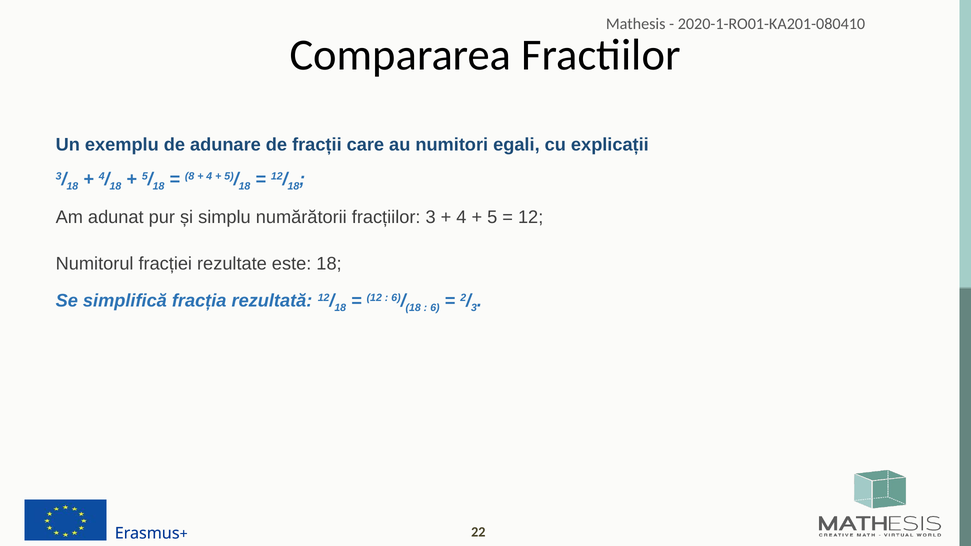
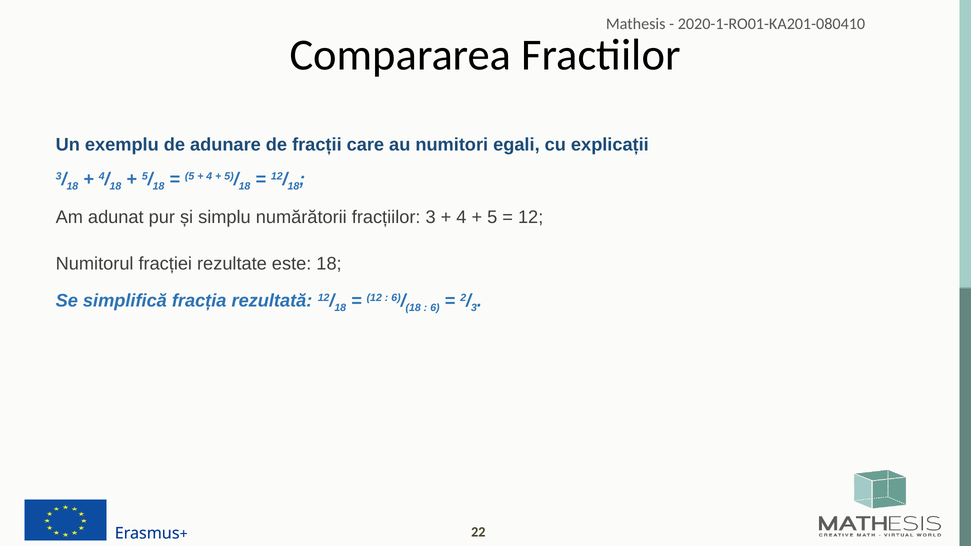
8 at (190, 177): 8 -> 5
